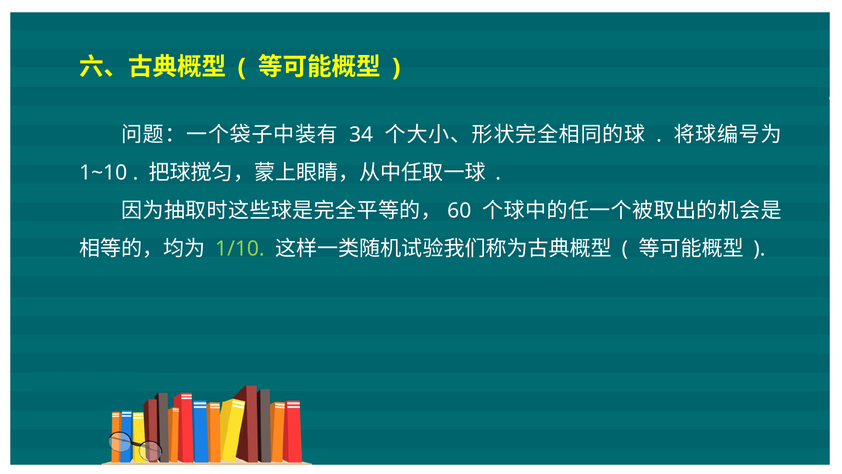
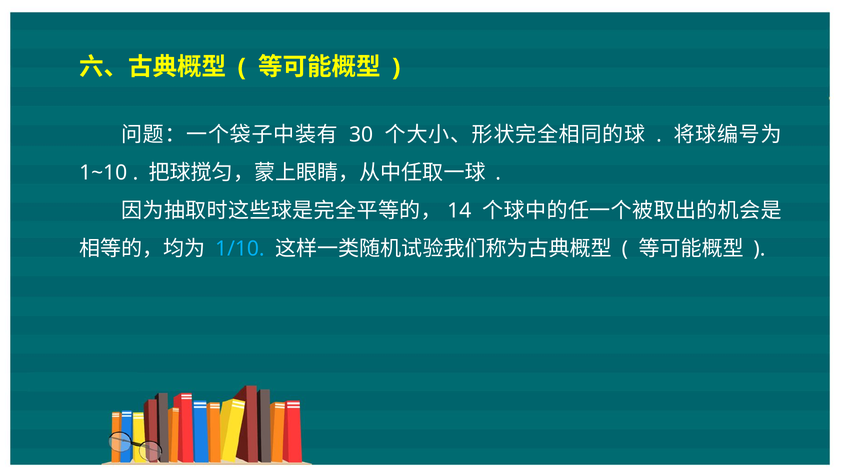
34: 34 -> 30
60: 60 -> 14
1/10 colour: light green -> light blue
